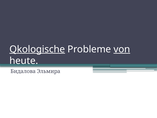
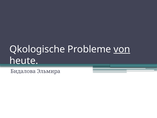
Qkologische underline: present -> none
